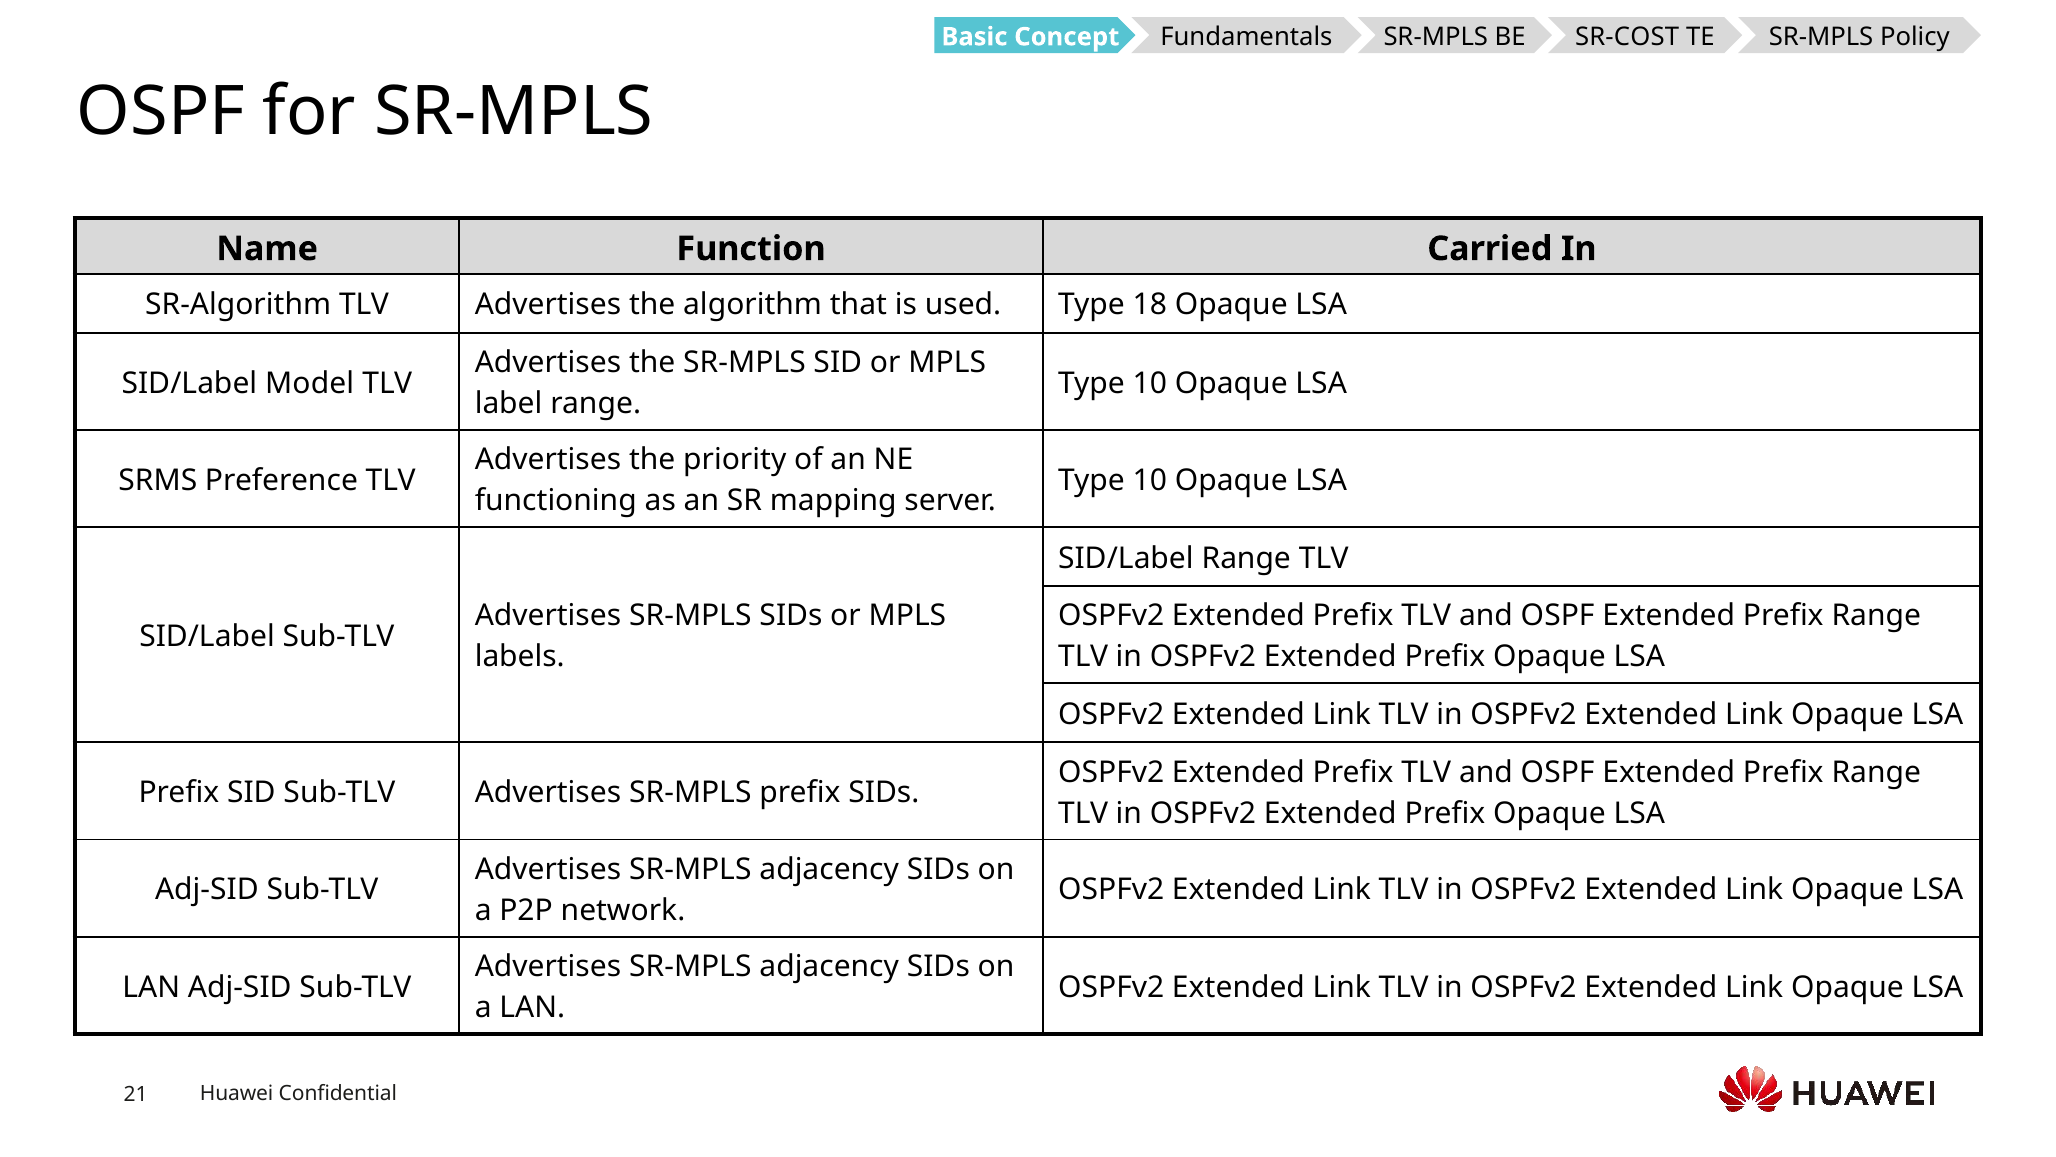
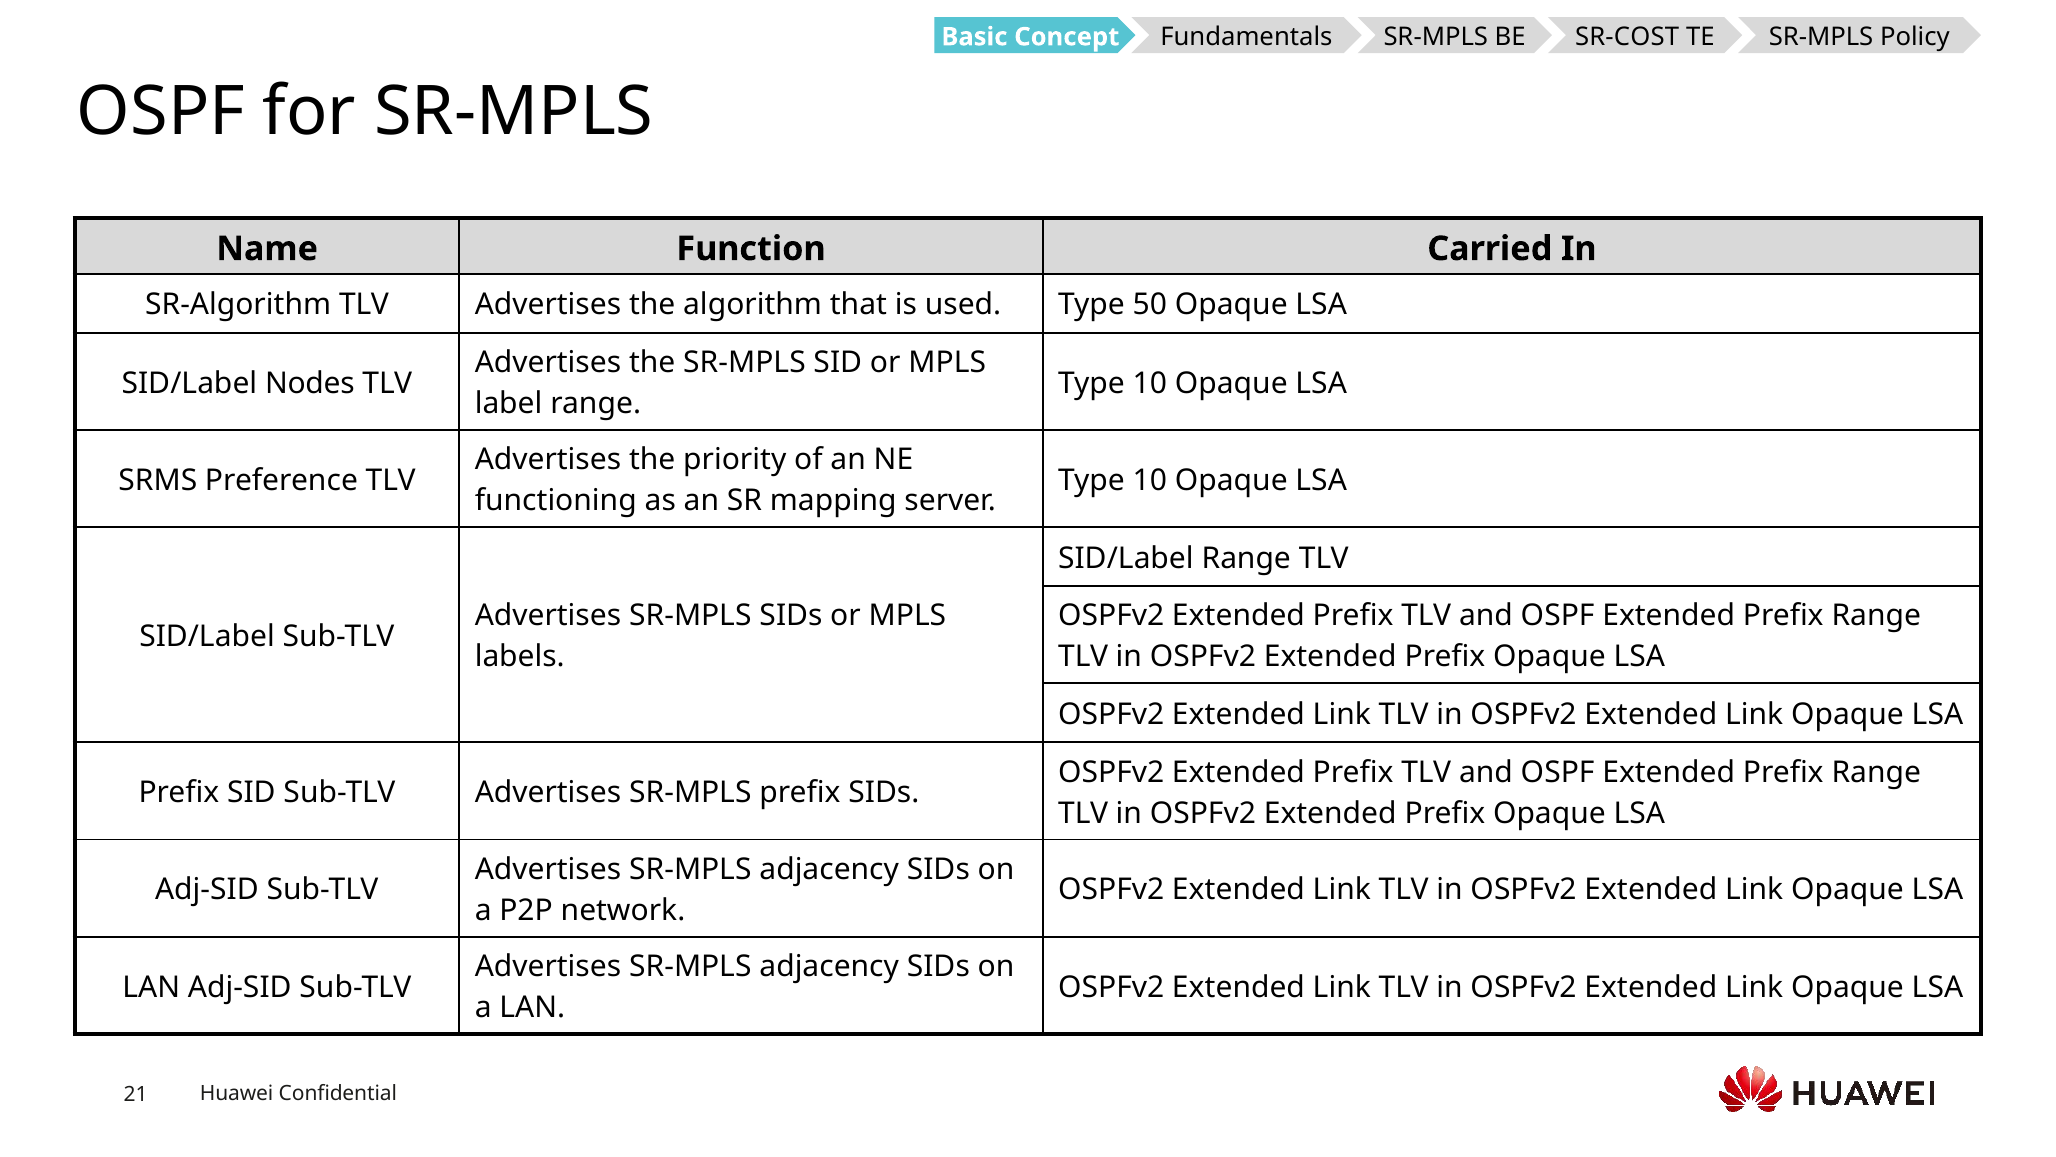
18: 18 -> 50
Model: Model -> Nodes
